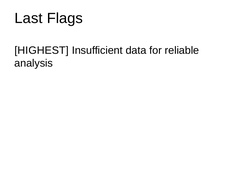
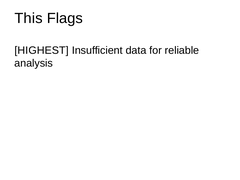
Last: Last -> This
